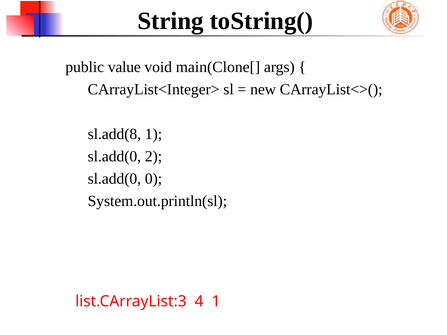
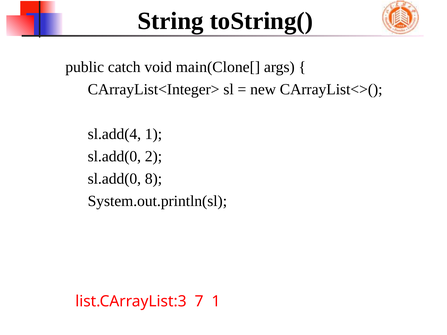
value: value -> catch
sl.add(8: sl.add(8 -> sl.add(4
0: 0 -> 8
4: 4 -> 7
